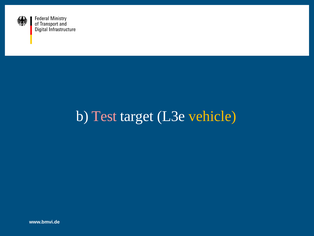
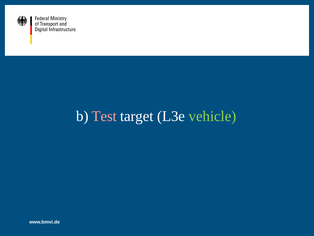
vehicle colour: yellow -> light green
